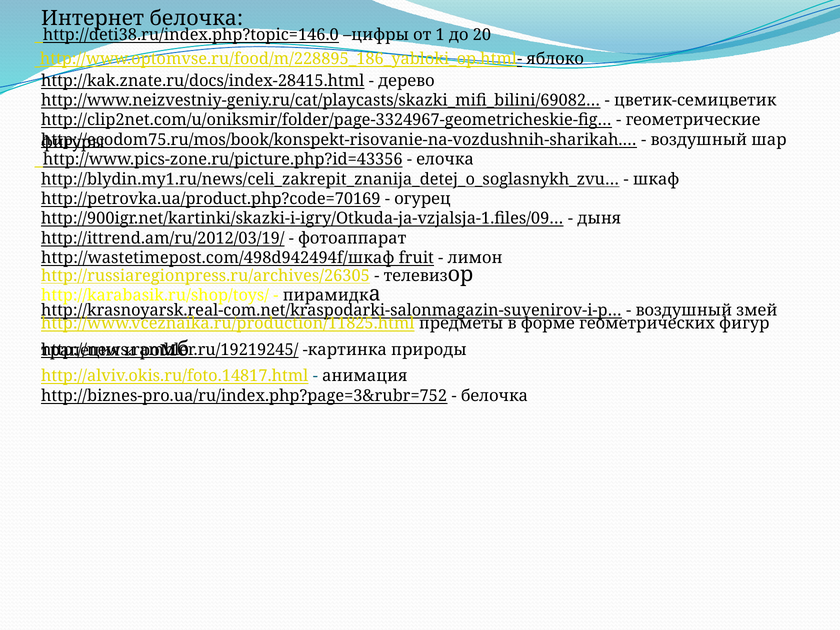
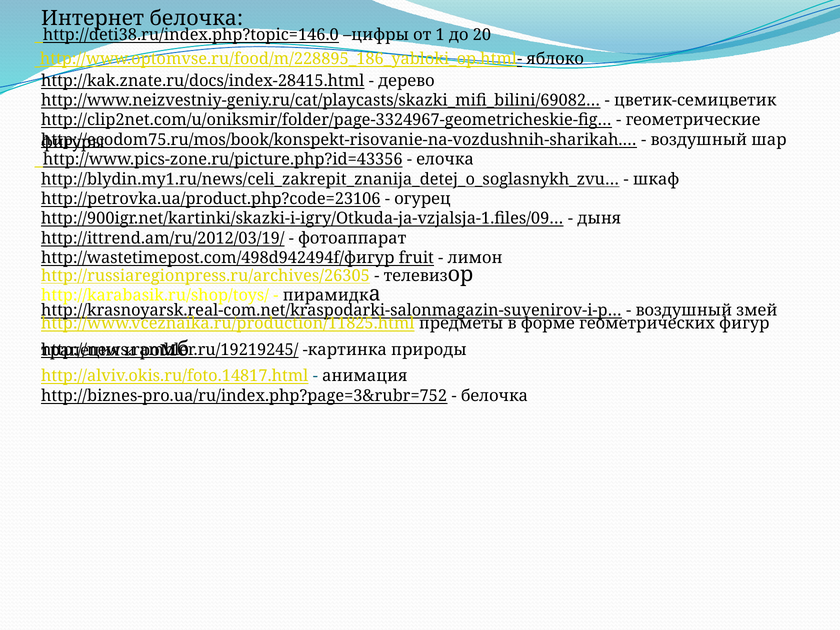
http://petrovka.ua/product.php?code=70169: http://petrovka.ua/product.php?code=70169 -> http://petrovka.ua/product.php?code=23106
http://wastetimepost.com/498d942494f/шкаф: http://wastetimepost.com/498d942494f/шкаф -> http://wastetimepost.com/498d942494f/фигур
